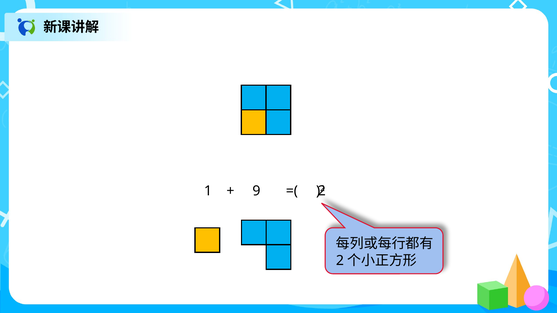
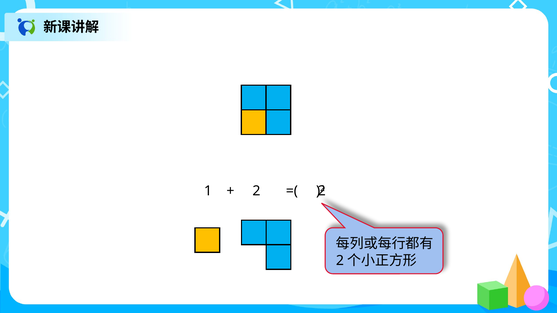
9 at (256, 191): 9 -> 2
